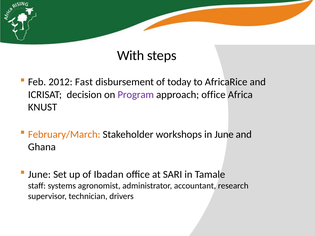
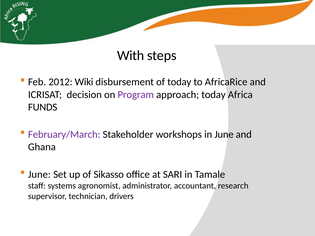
Fast: Fast -> Wiki
approach office: office -> today
KNUST: KNUST -> FUNDS
February/March colour: orange -> purple
Ibadan: Ibadan -> Sikasso
